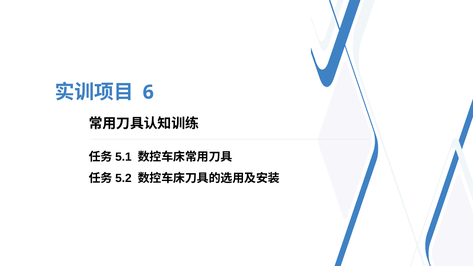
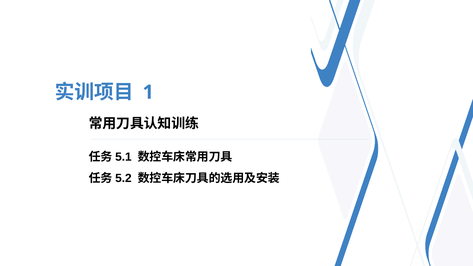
6: 6 -> 1
